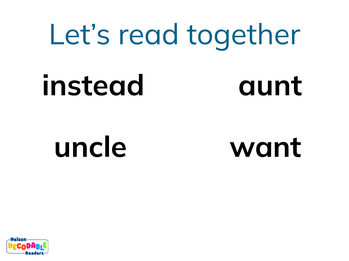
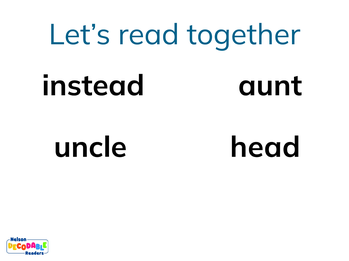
want: want -> head
